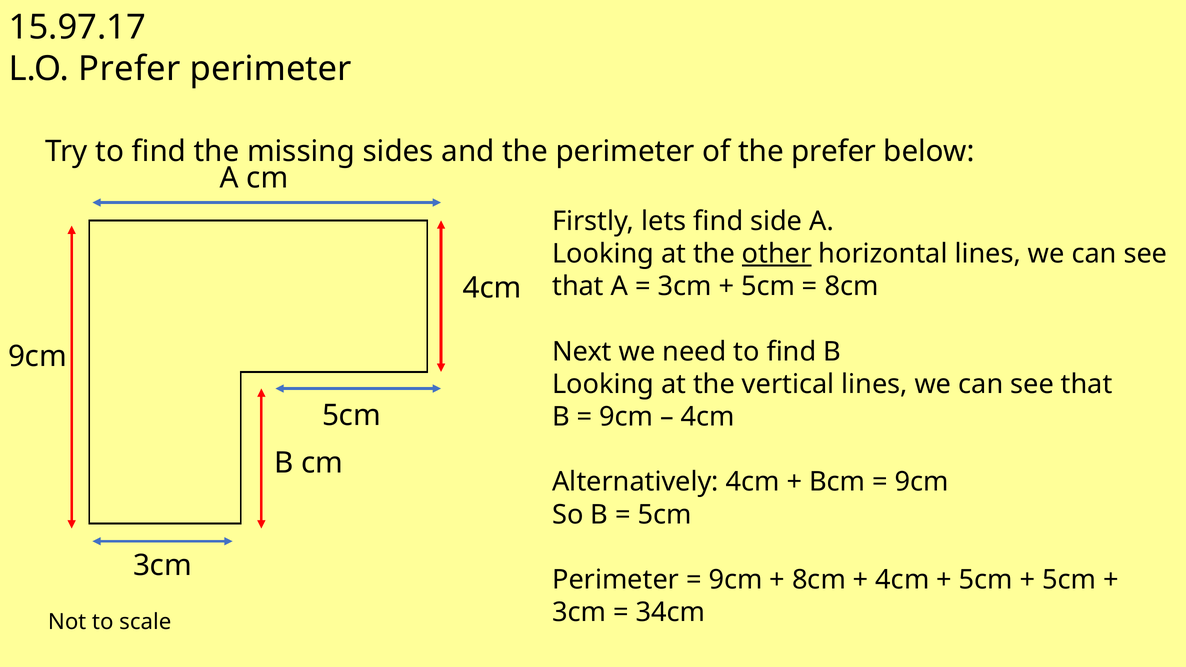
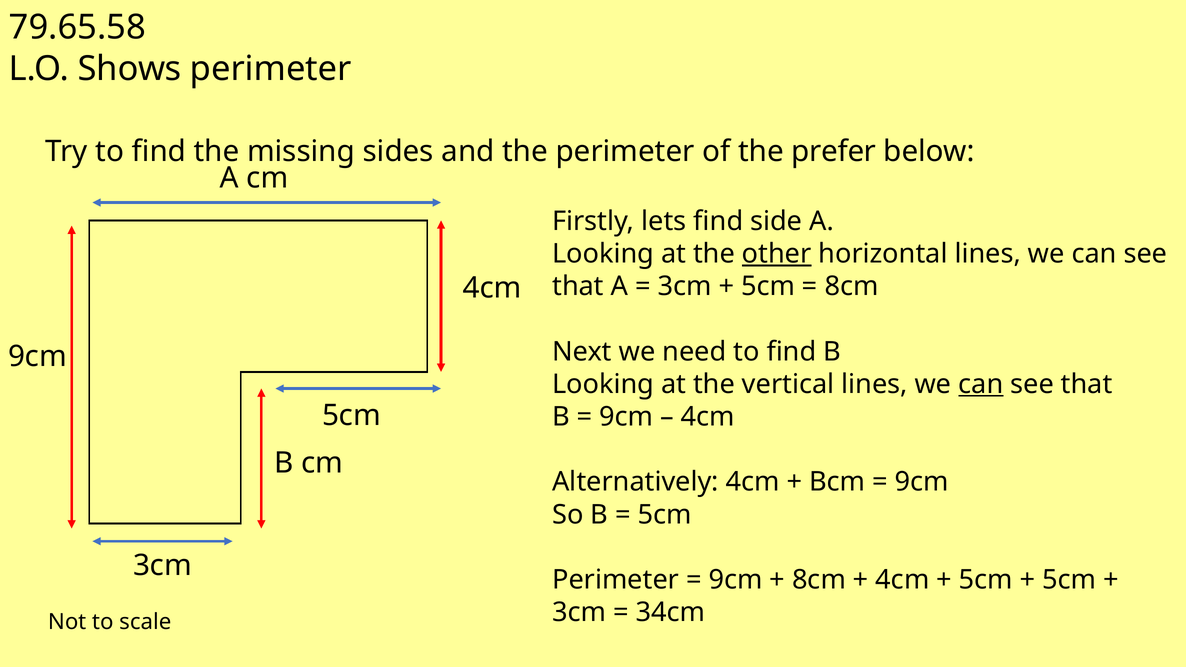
15.97.17: 15.97.17 -> 79.65.58
L.O Prefer: Prefer -> Shows
can at (981, 384) underline: none -> present
